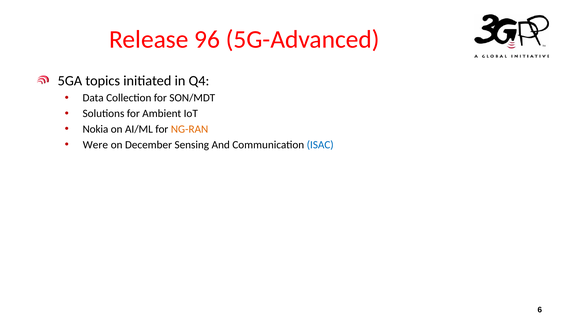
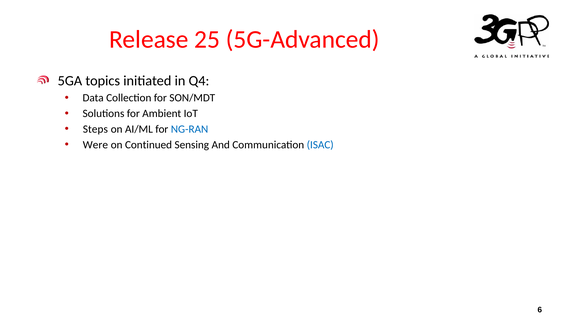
96: 96 -> 25
Nokia: Nokia -> Steps
NG-RAN colour: orange -> blue
December: December -> Continued
